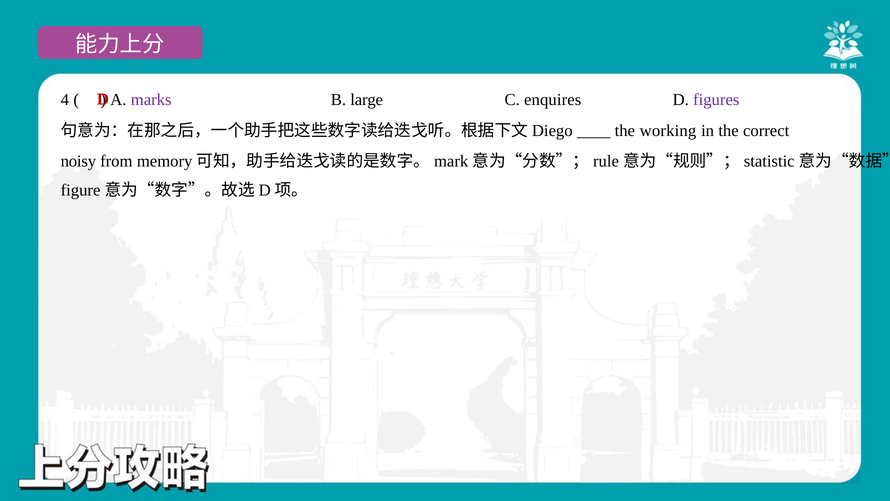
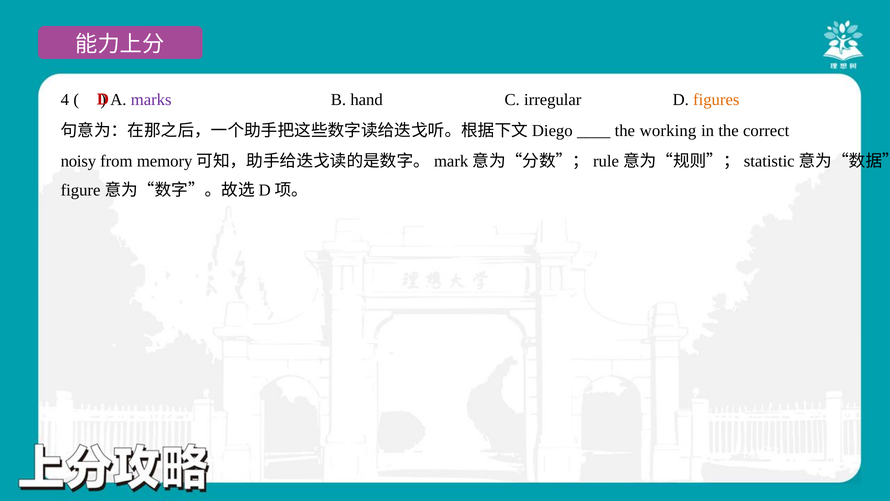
large: large -> hand
enquires: enquires -> irregular
figures colour: purple -> orange
